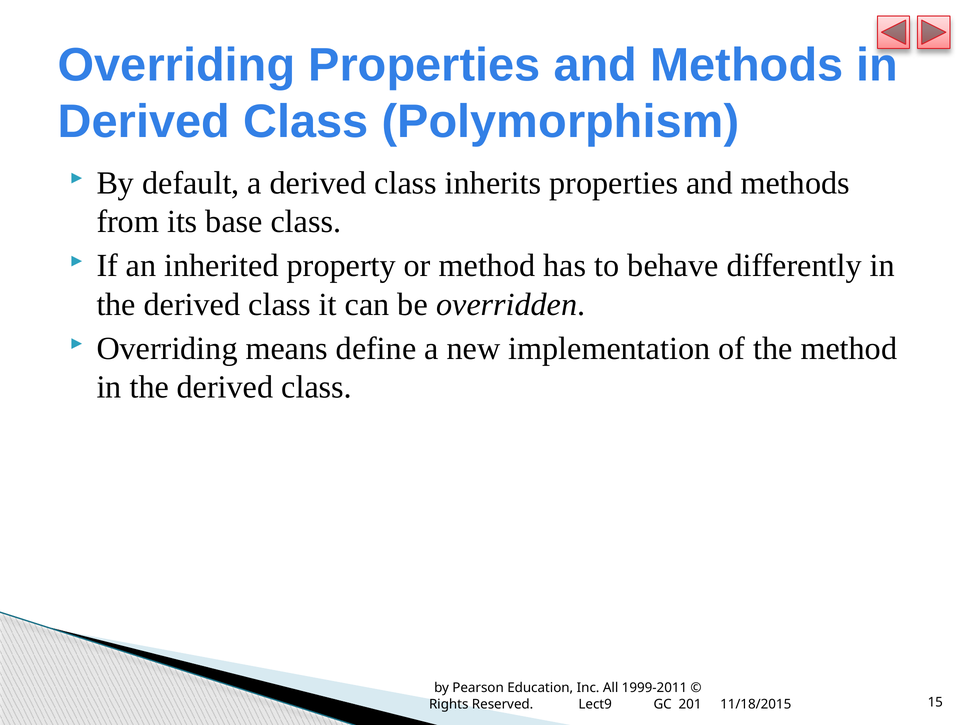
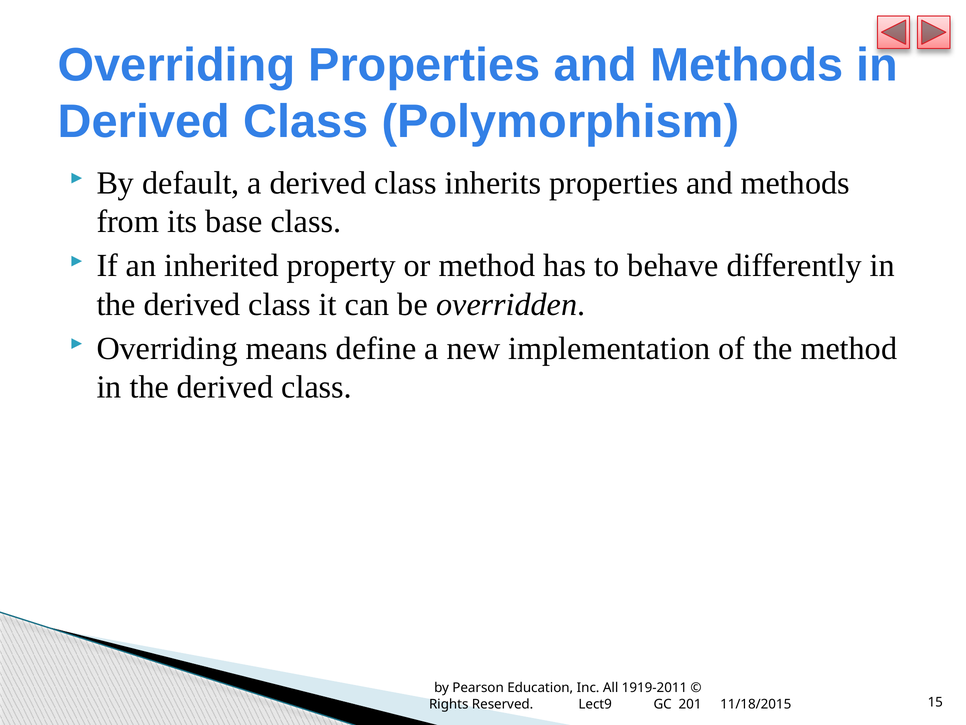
1999-2011: 1999-2011 -> 1919-2011
